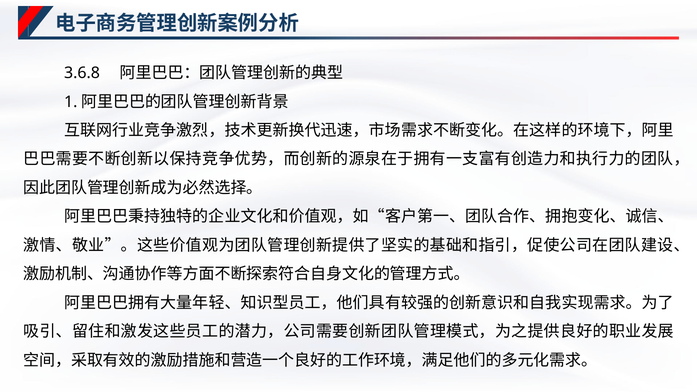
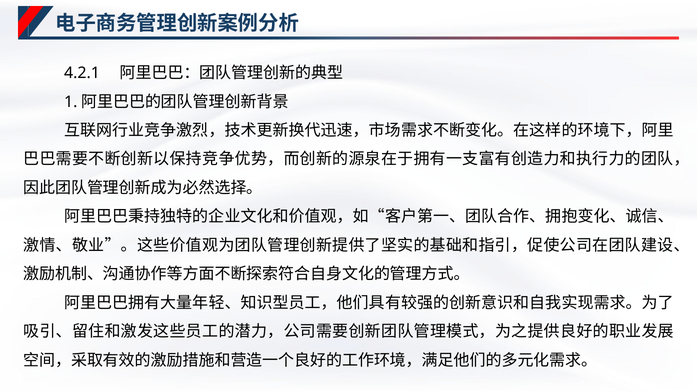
3.6.8: 3.6.8 -> 4.2.1
